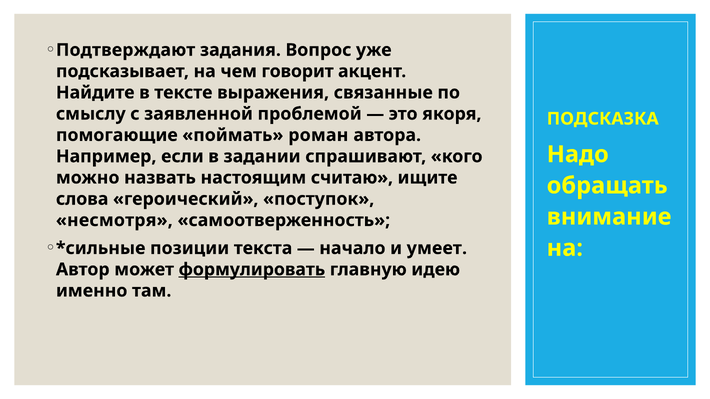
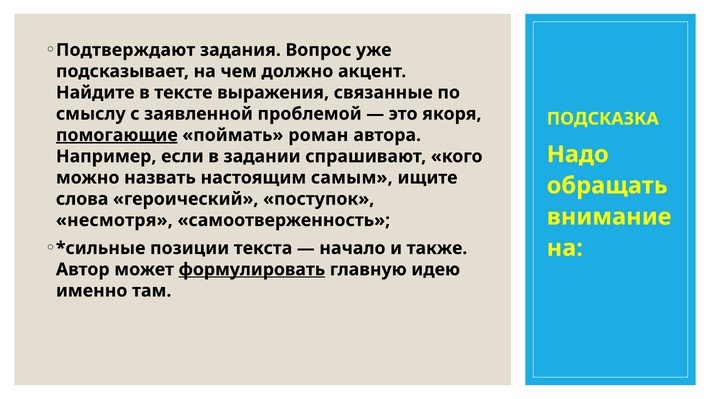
говорит: говорит -> должно
помогающие underline: none -> present
считаю: считаю -> самым
умеет: умеет -> также
